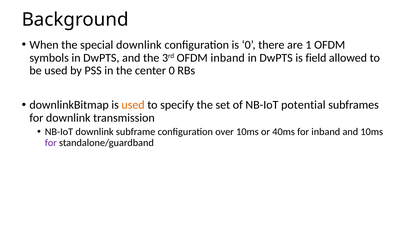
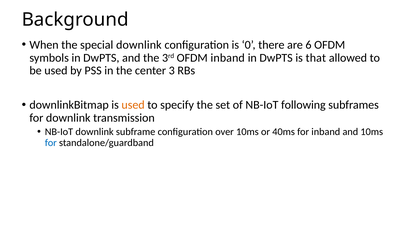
1: 1 -> 6
field: field -> that
center 0: 0 -> 3
potential: potential -> following
for at (51, 143) colour: purple -> blue
